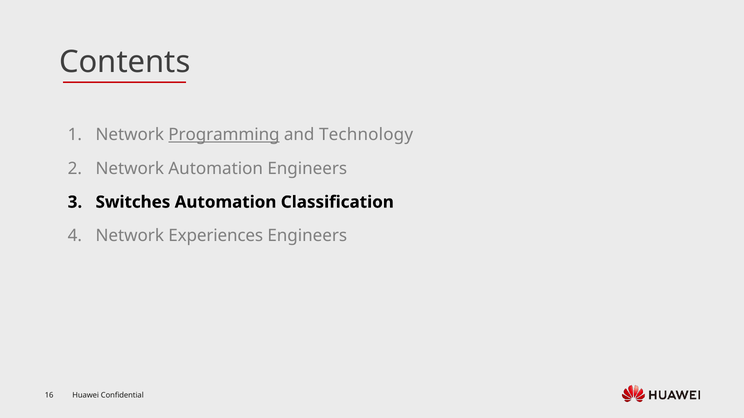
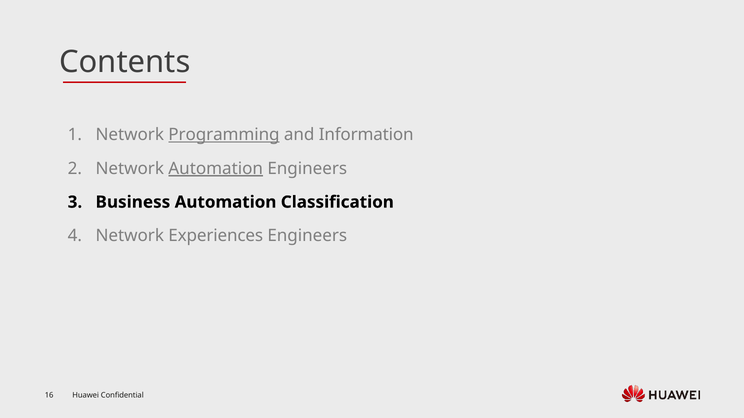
Technology: Technology -> Information
Automation at (216, 169) underline: none -> present
Switches: Switches -> Business
